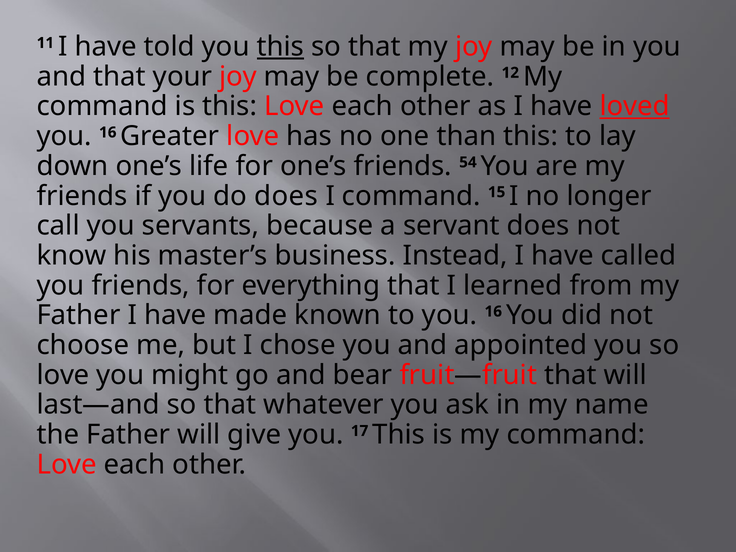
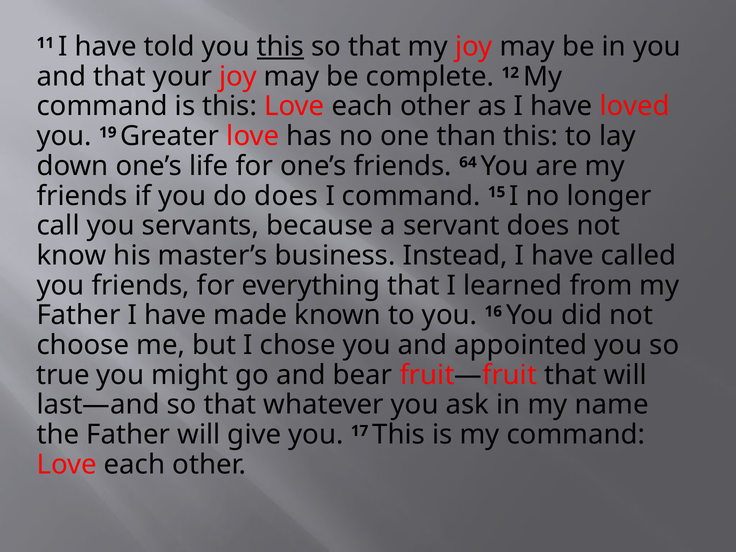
loved underline: present -> none
16 at (108, 132): 16 -> 19
54: 54 -> 64
love at (63, 375): love -> true
